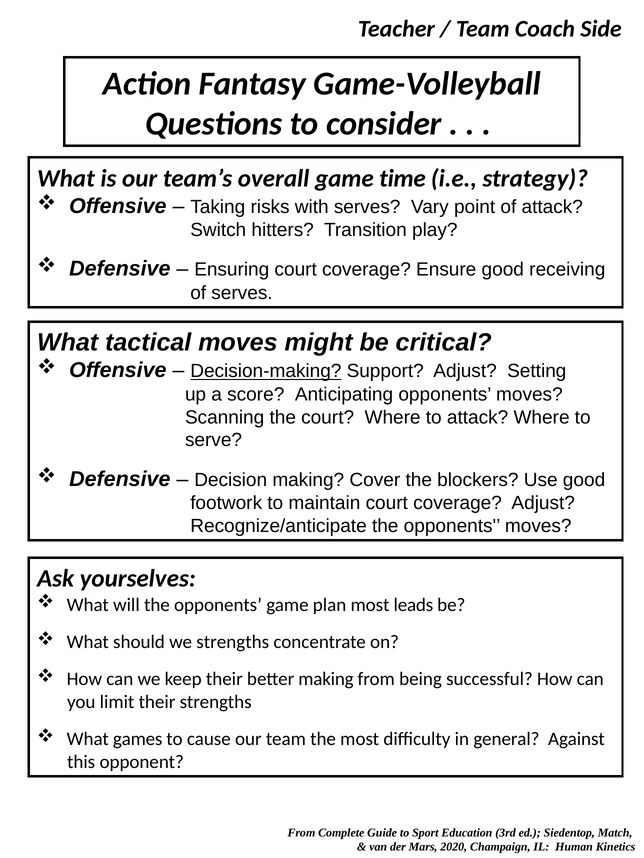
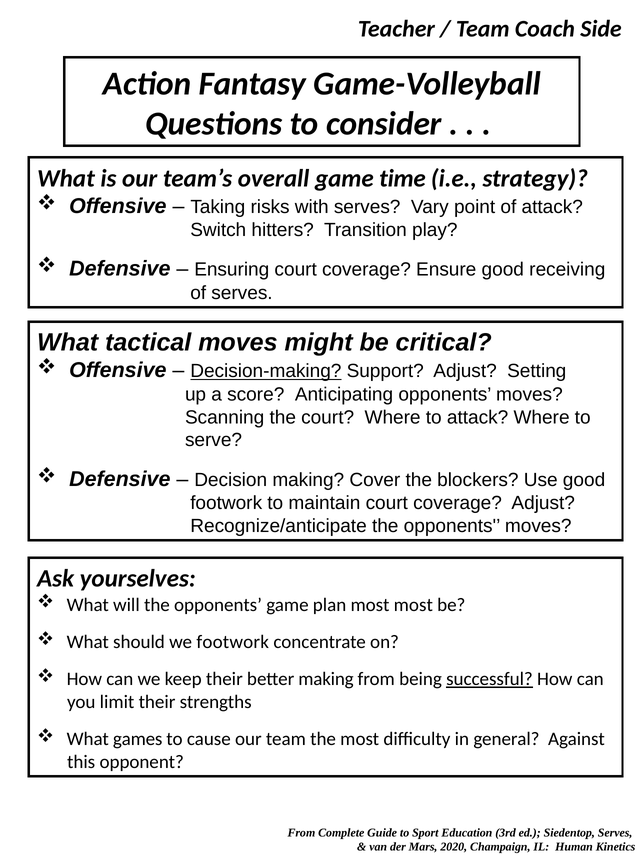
most leads: leads -> most
we strengths: strengths -> footwork
successful underline: none -> present
Siedentop Match: Match -> Serves
